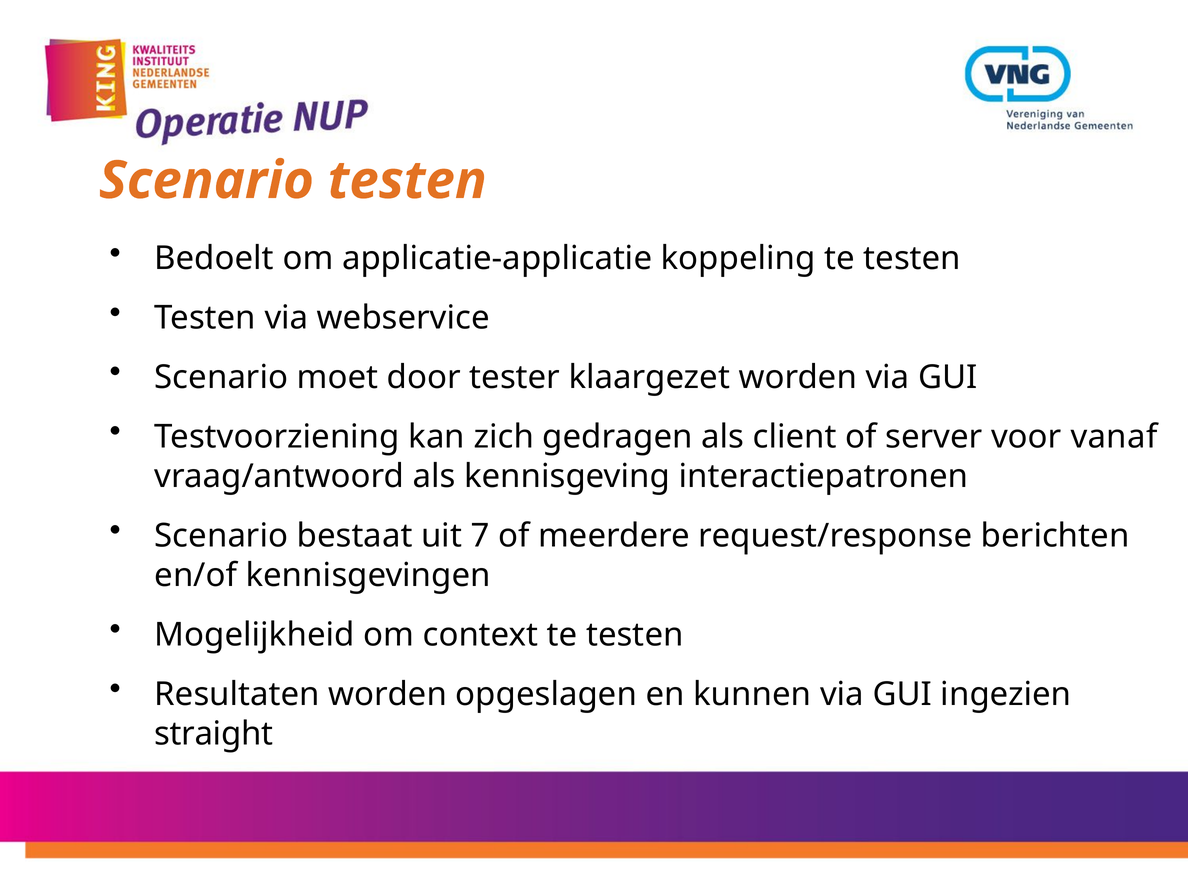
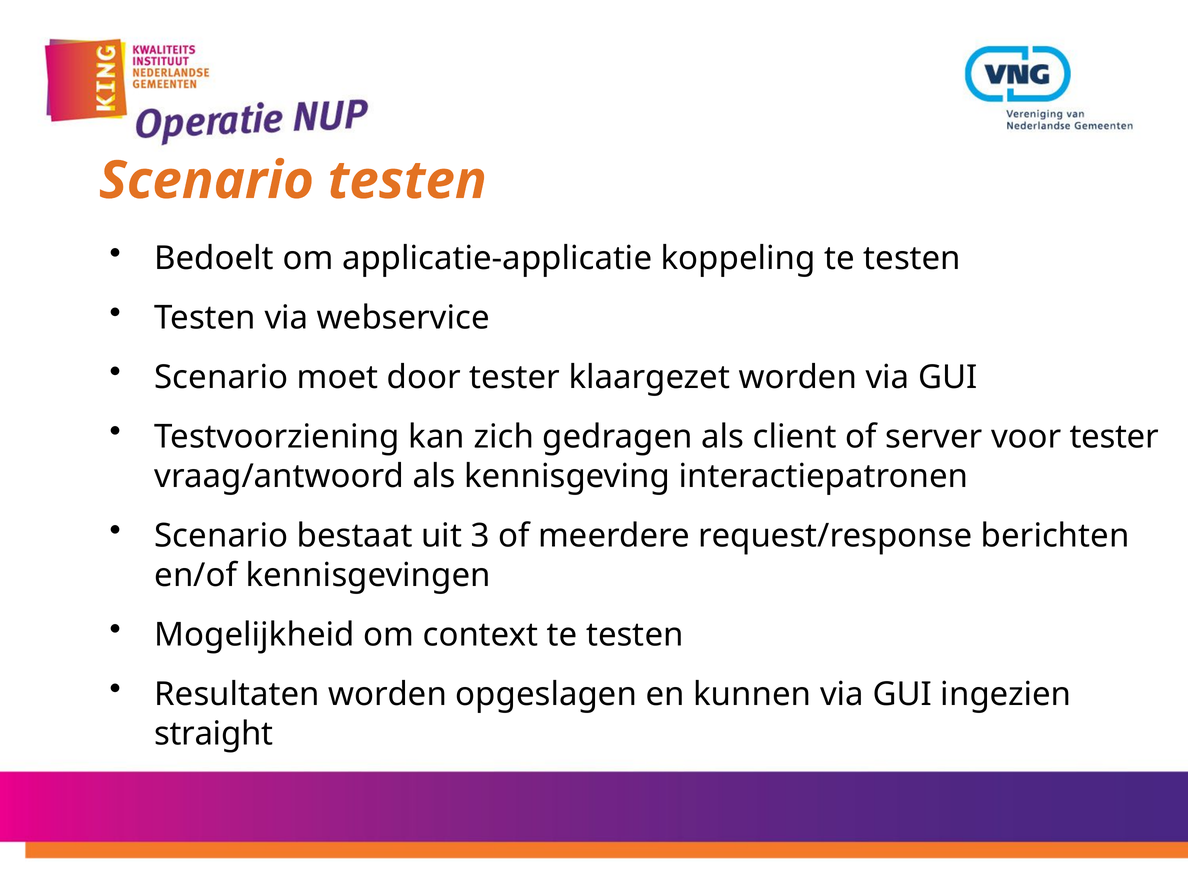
voor vanaf: vanaf -> tester
7: 7 -> 3
